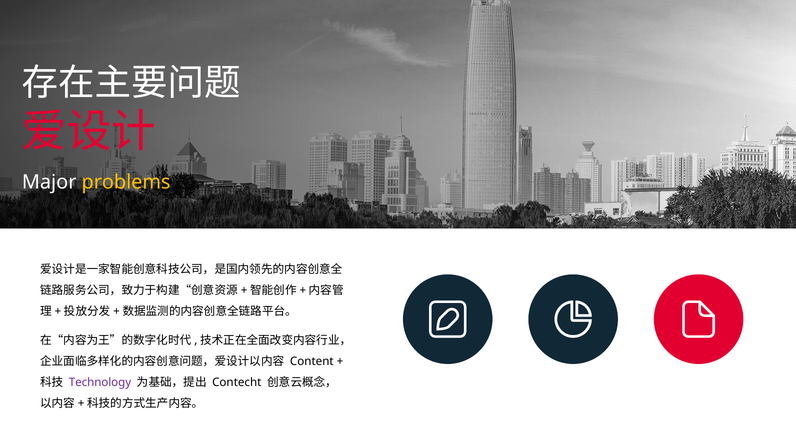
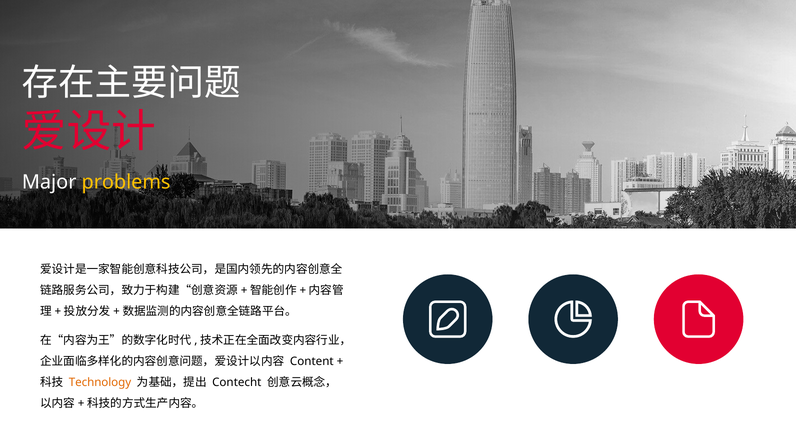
Technology colour: purple -> orange
